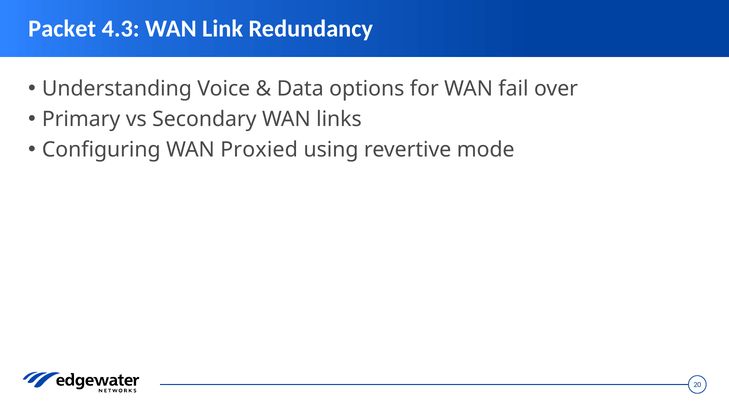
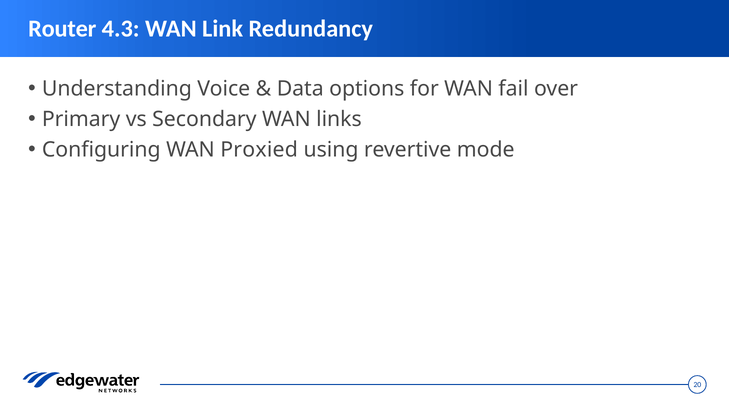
Packet: Packet -> Router
